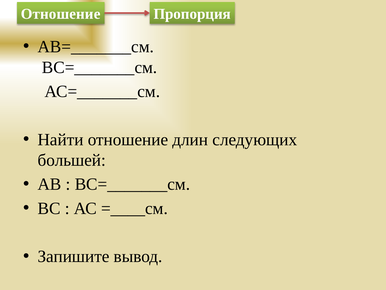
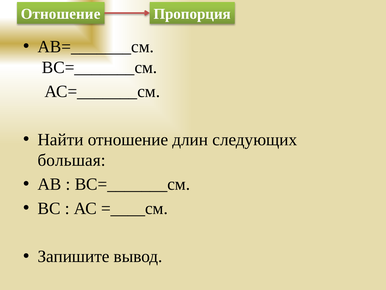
большей: большей -> большая
